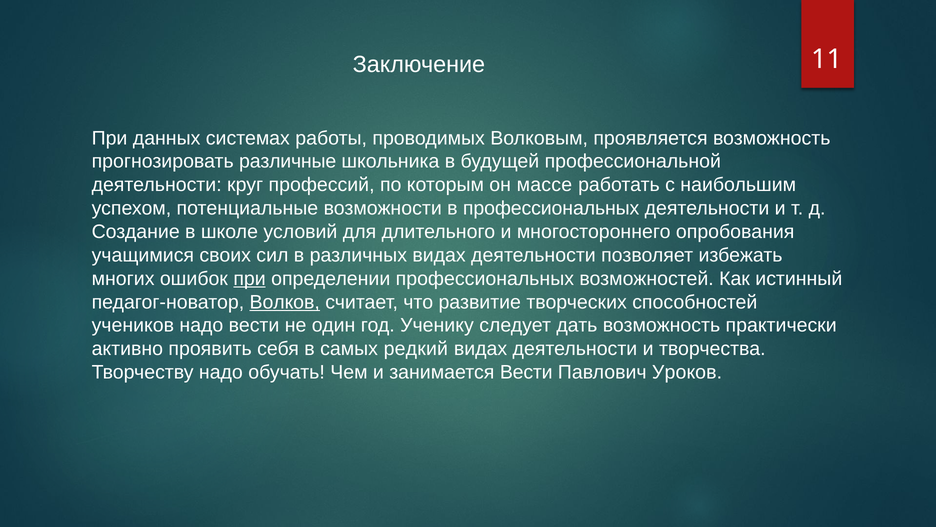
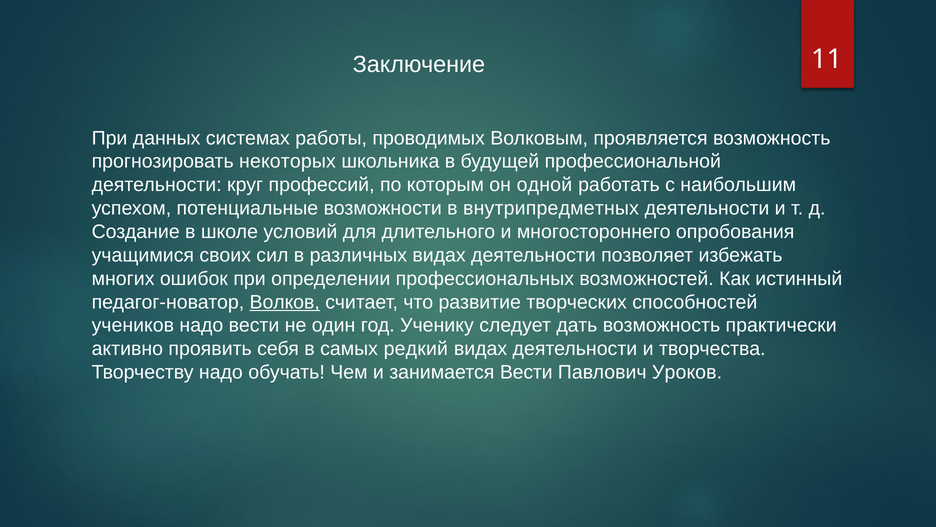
различные: различные -> некоторых
массе: массе -> одной
в профессиональных: профессиональных -> внутрипредметных
при at (250, 278) underline: present -> none
